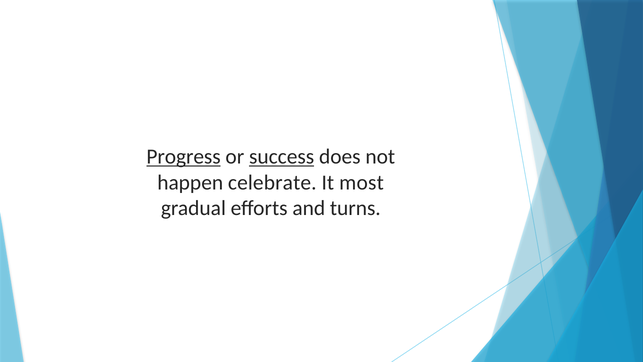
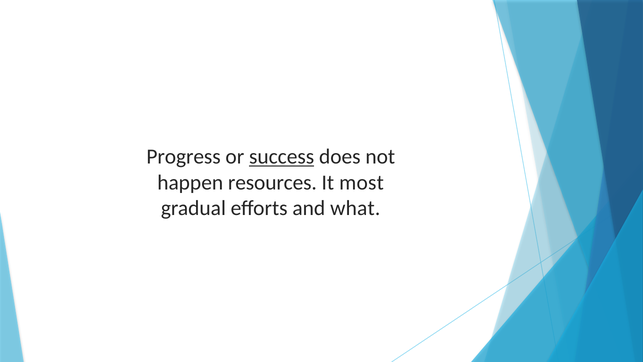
Progress underline: present -> none
celebrate: celebrate -> resources
turns: turns -> what
